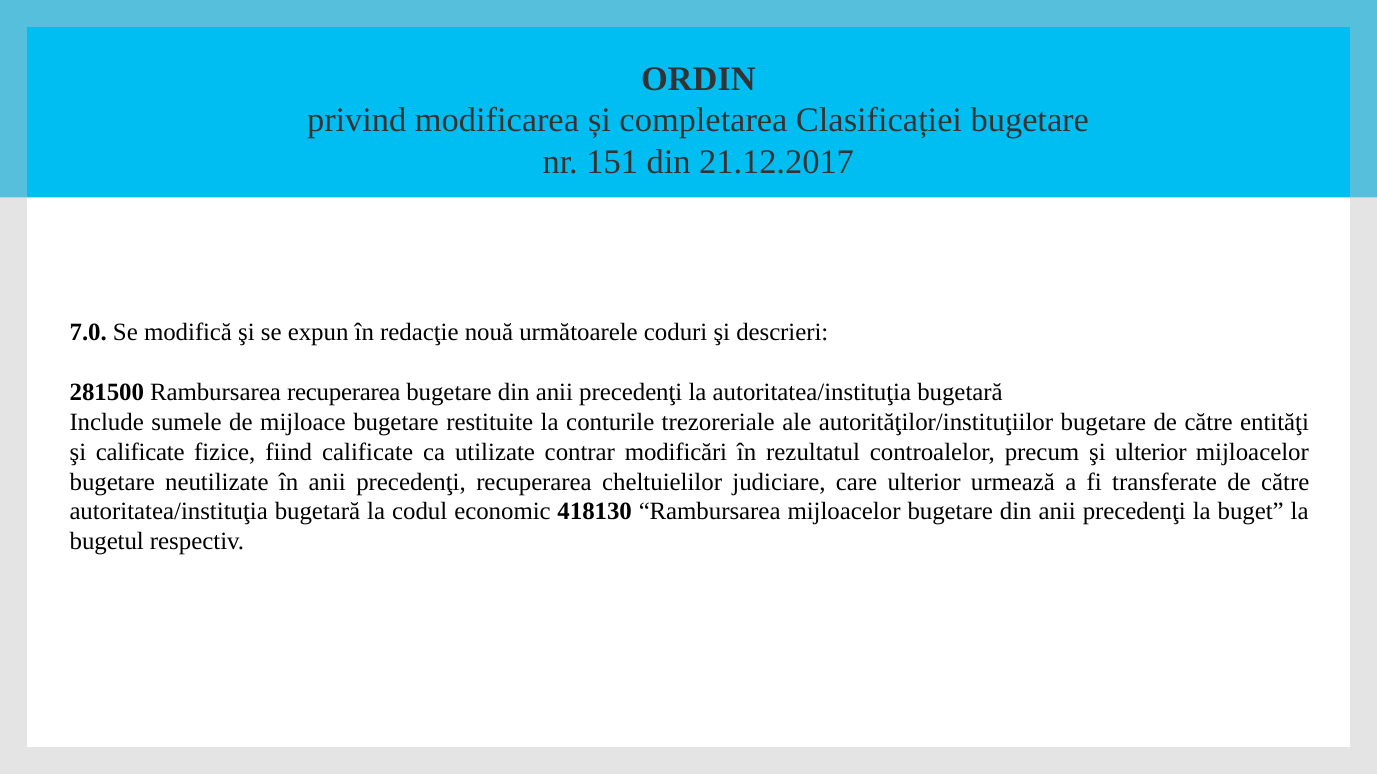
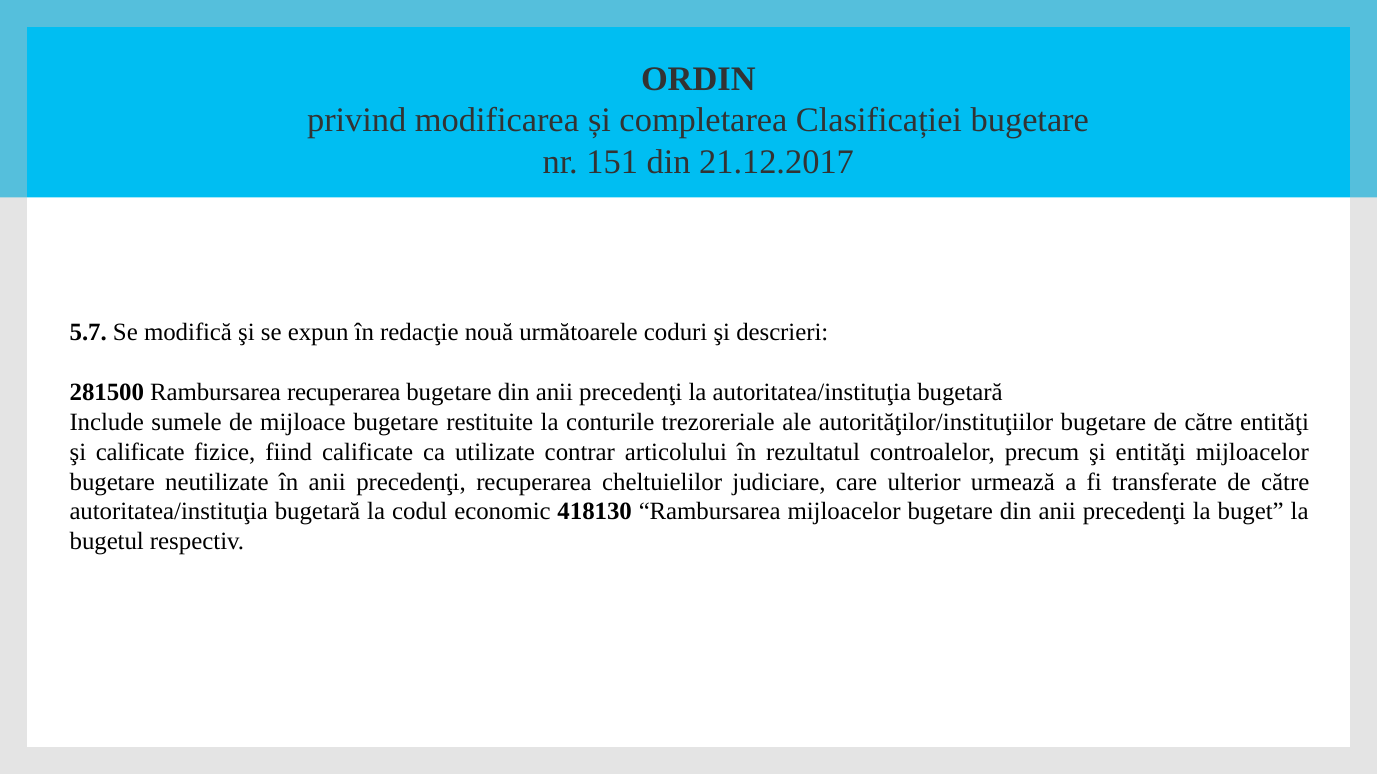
7.0: 7.0 -> 5.7
modificări: modificări -> articolului
şi ulterior: ulterior -> entităţi
